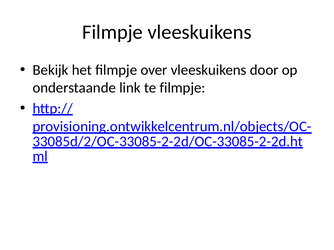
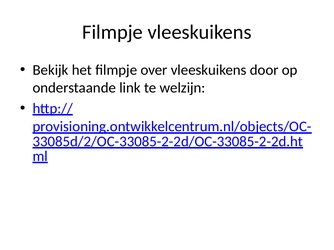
te filmpje: filmpje -> welzijn
